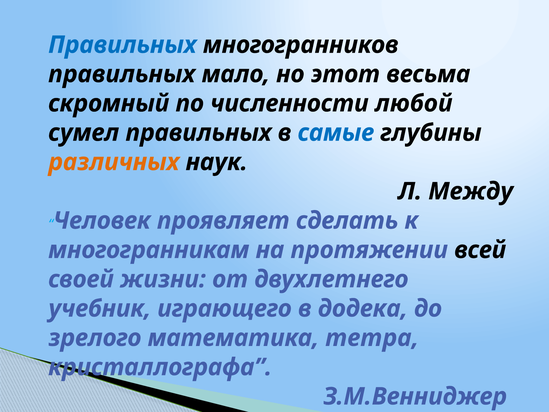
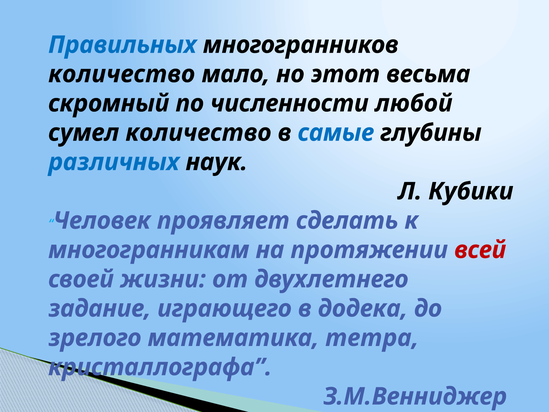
правильных at (122, 74): правильных -> количество
сумел правильных: правильных -> количество
различных colour: orange -> blue
Между: Между -> Кубики
всей colour: black -> red
учебник: учебник -> задание
